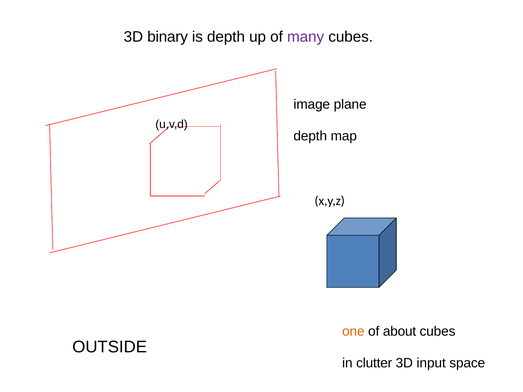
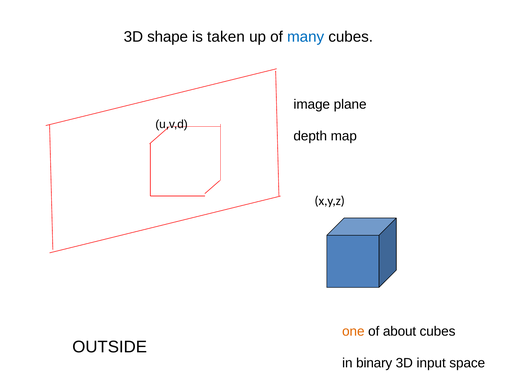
binary: binary -> shape
is depth: depth -> taken
many colour: purple -> blue
clutter: clutter -> binary
